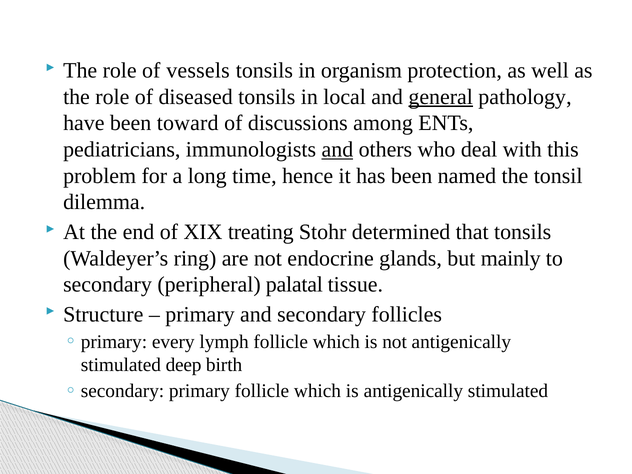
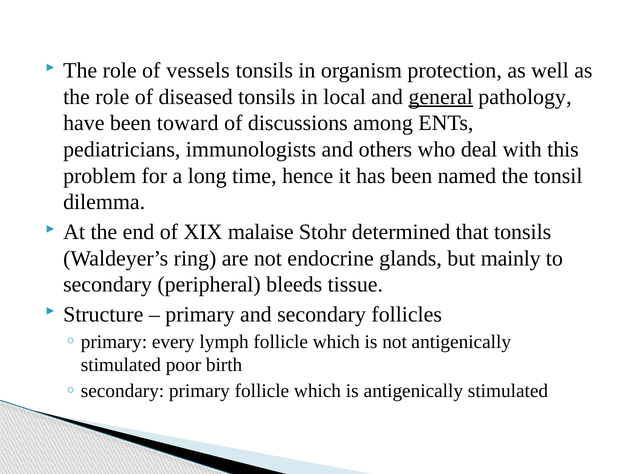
and at (337, 150) underline: present -> none
treating: treating -> malaise
palatal: palatal -> bleeds
deep: deep -> poor
